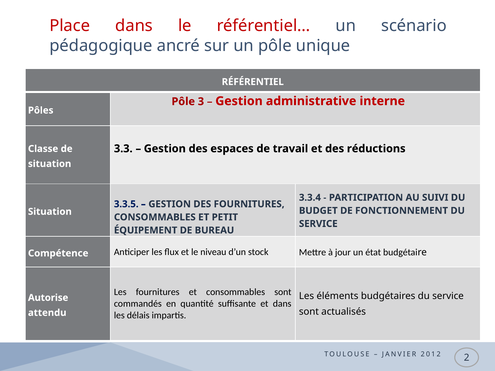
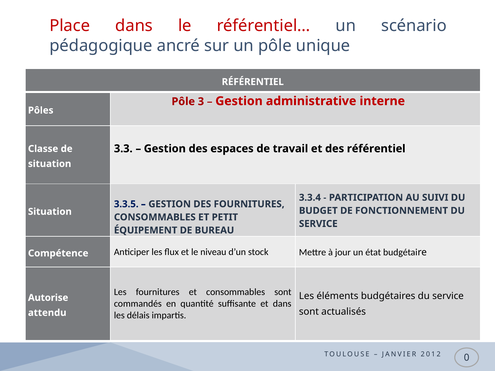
des réductions: réductions -> référentiel
2: 2 -> 0
